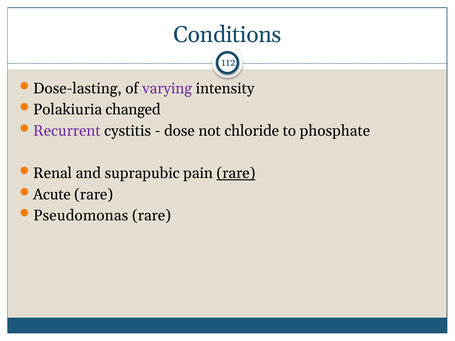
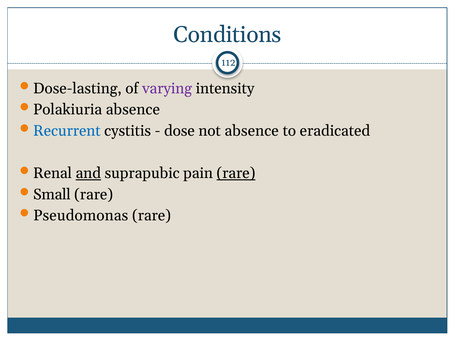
Polakiuria changed: changed -> absence
Recurrent colour: purple -> blue
not chloride: chloride -> absence
phosphate: phosphate -> eradicated
and underline: none -> present
Acute: Acute -> Small
